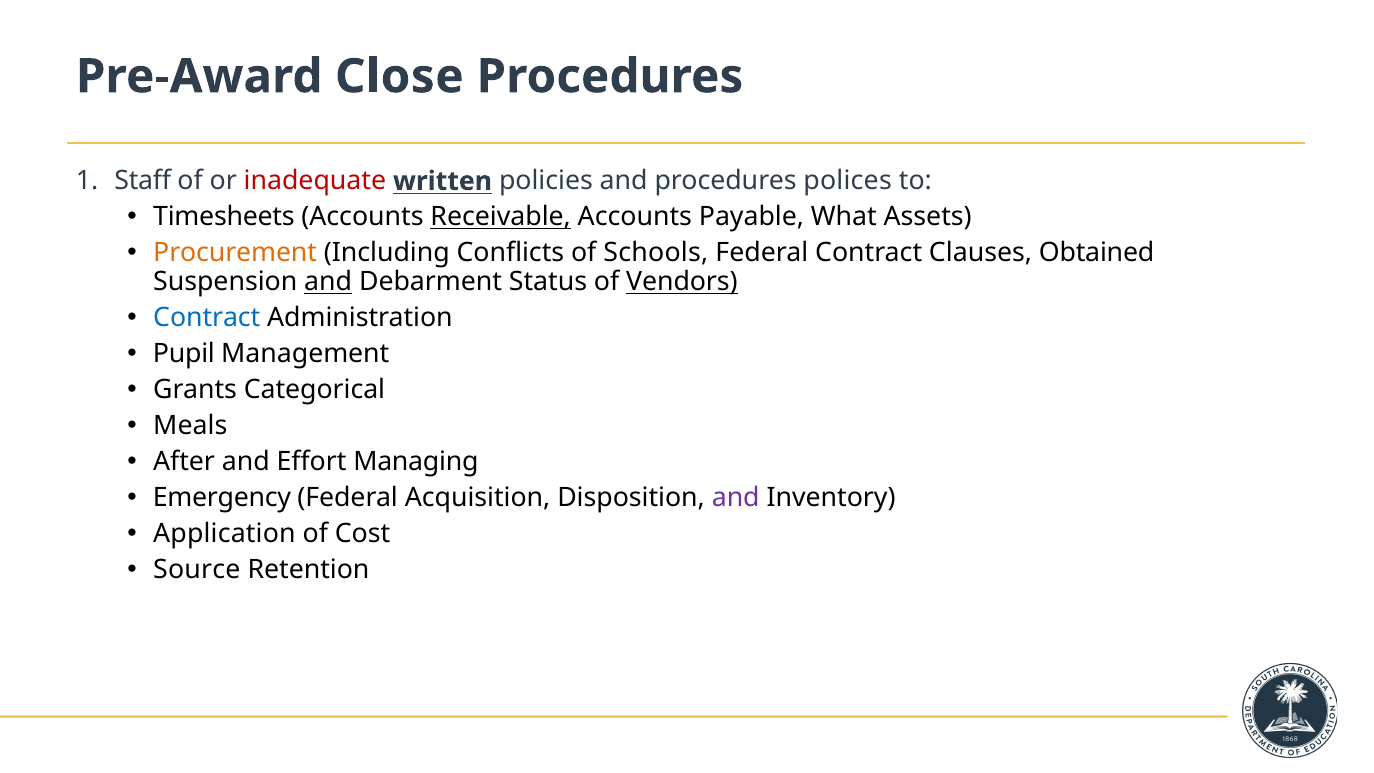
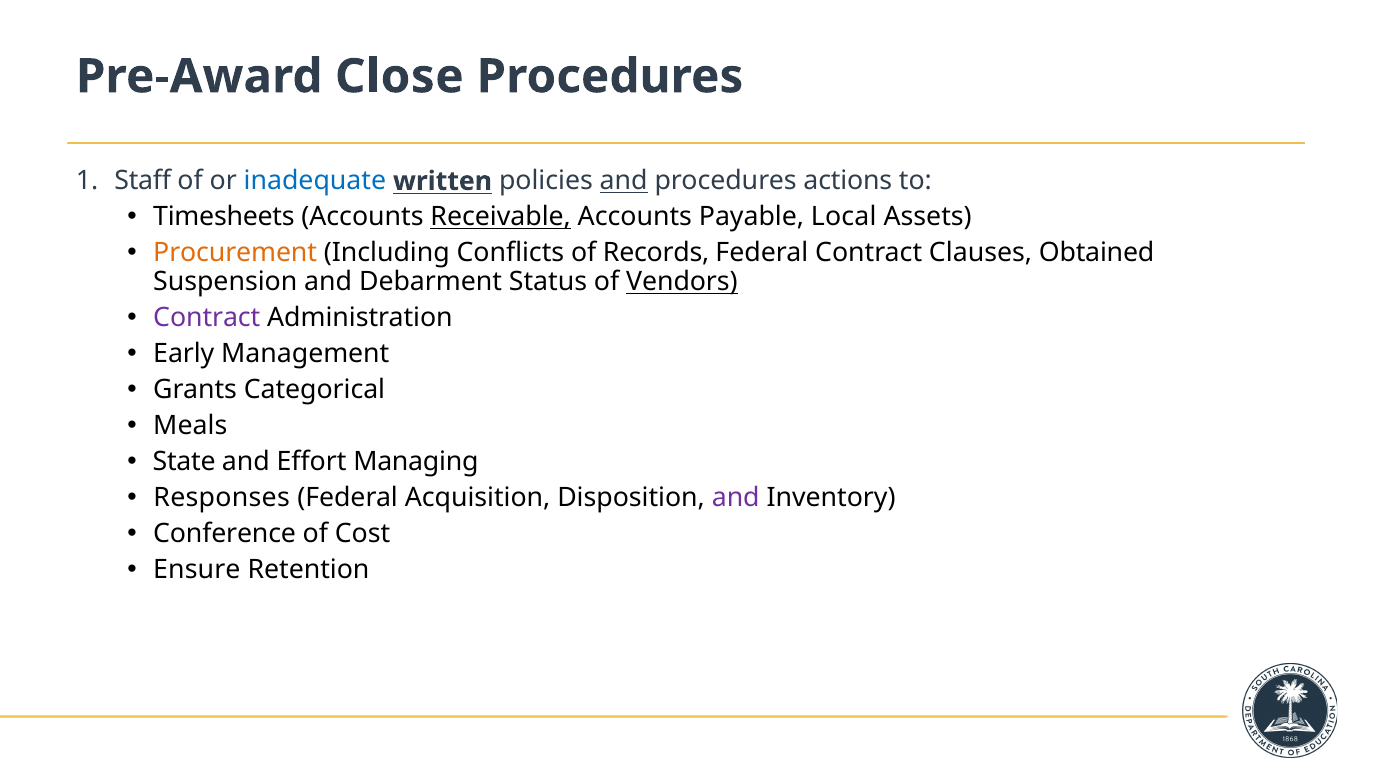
inadequate colour: red -> blue
and at (624, 181) underline: none -> present
polices: polices -> actions
What: What -> Local
Schools: Schools -> Records
and at (328, 282) underline: present -> none
Contract at (207, 318) colour: blue -> purple
Pupil: Pupil -> Early
After: After -> State
Emergency: Emergency -> Responses
Application: Application -> Conference
Source: Source -> Ensure
